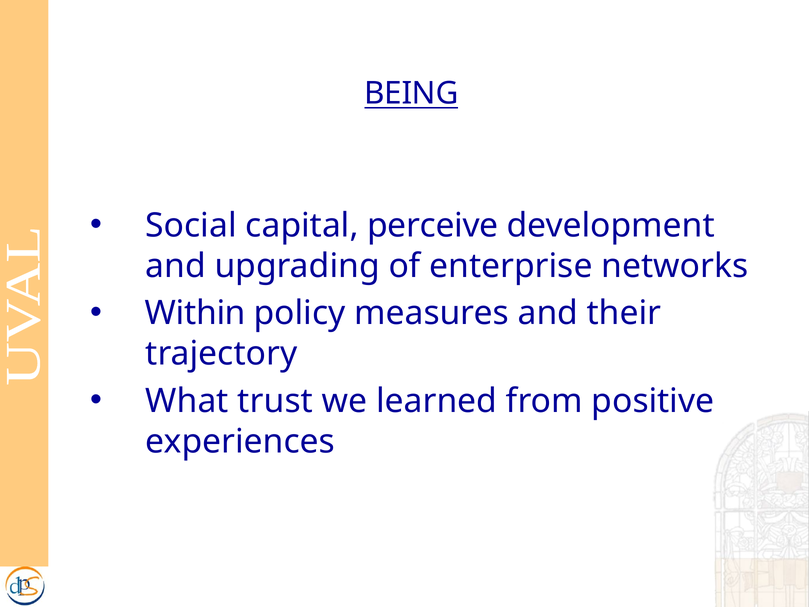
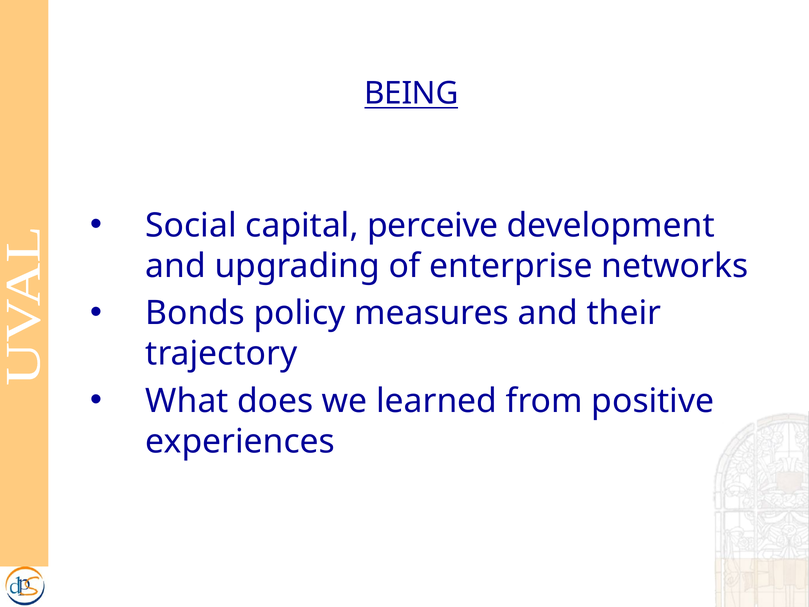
Within: Within -> Bonds
trust: trust -> does
